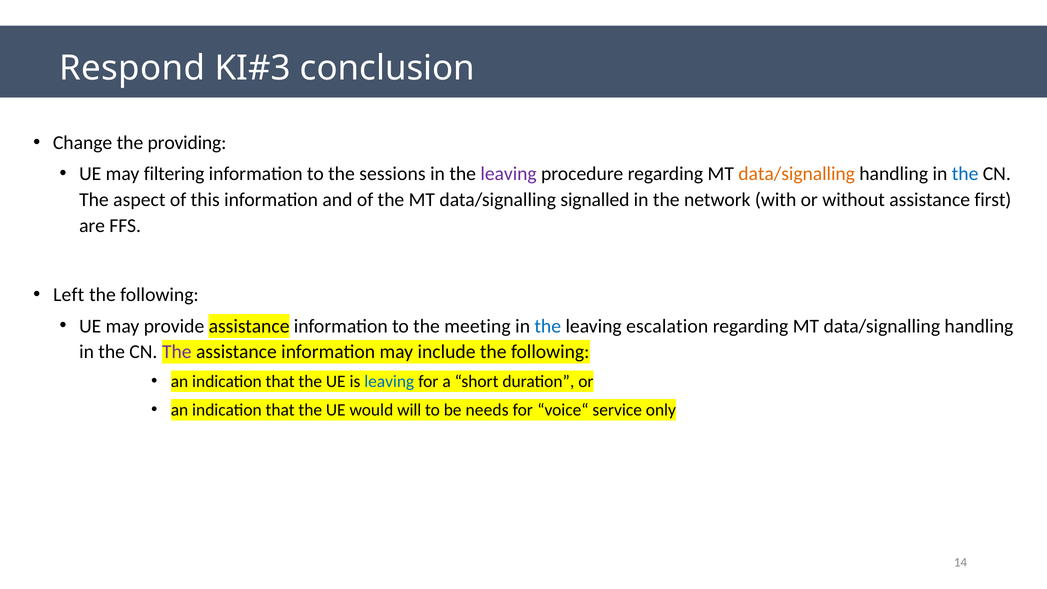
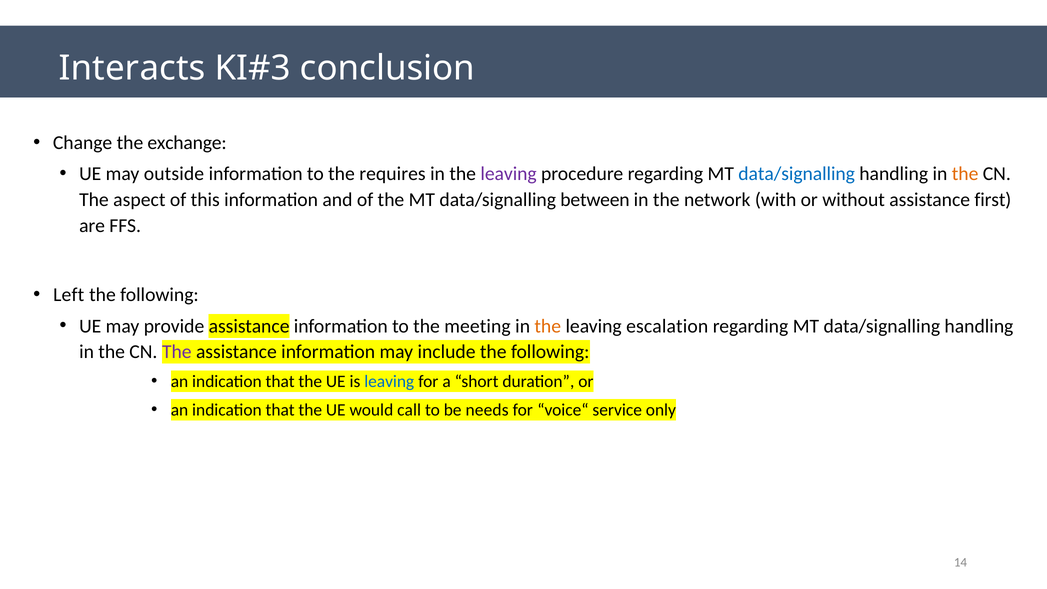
Respond: Respond -> Interacts
providing: providing -> exchange
filtering: filtering -> outside
sessions: sessions -> requires
data/signalling at (797, 174) colour: orange -> blue
the at (965, 174) colour: blue -> orange
signalled: signalled -> between
the at (548, 326) colour: blue -> orange
will: will -> call
